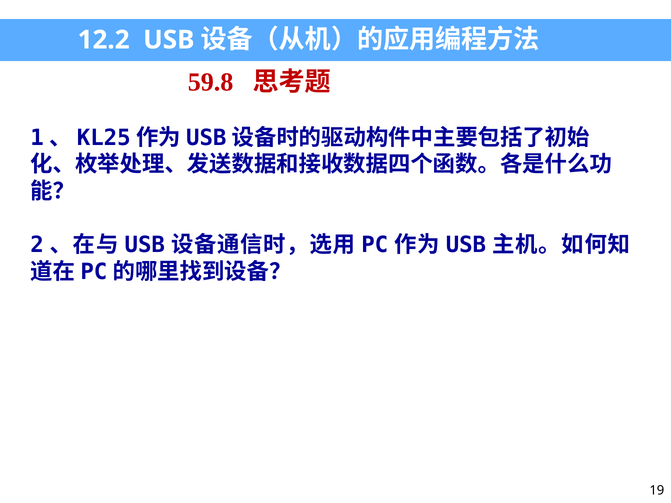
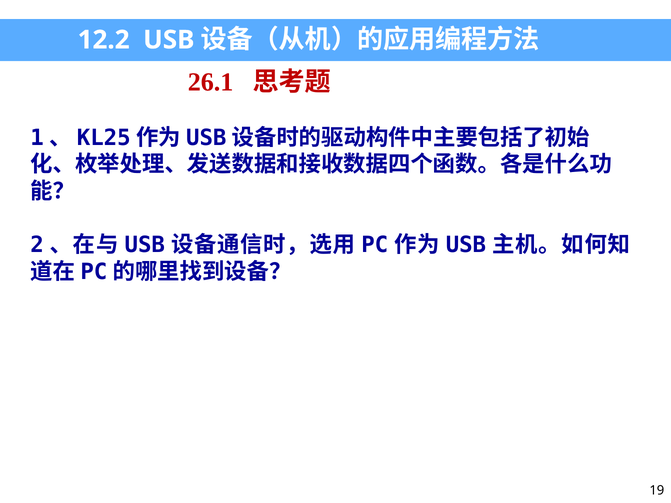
59.8: 59.8 -> 26.1
